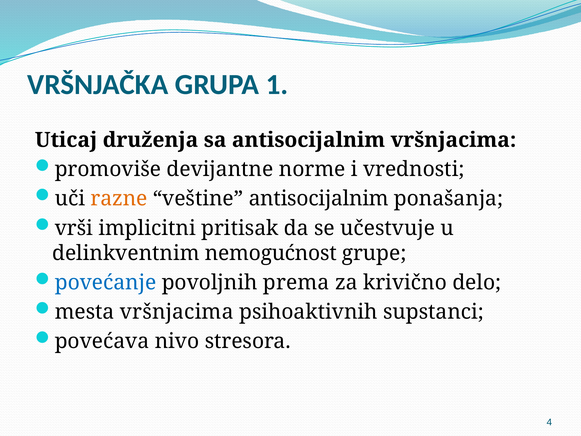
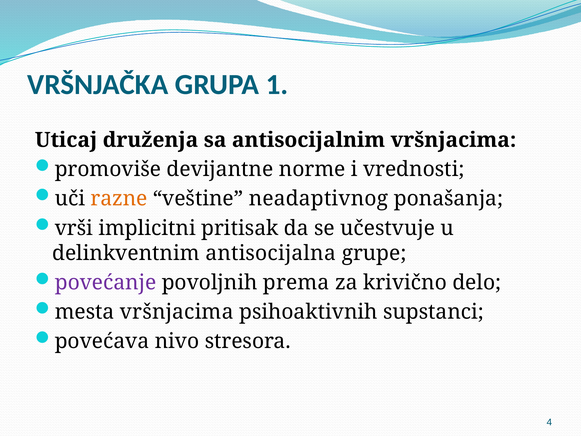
veštine antisocijalnim: antisocijalnim -> neadaptivnog
nemogućnost: nemogućnost -> antisocijalna
povećanje colour: blue -> purple
